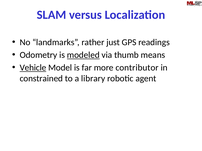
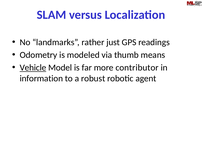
modeled underline: present -> none
constrained: constrained -> information
library: library -> robust
